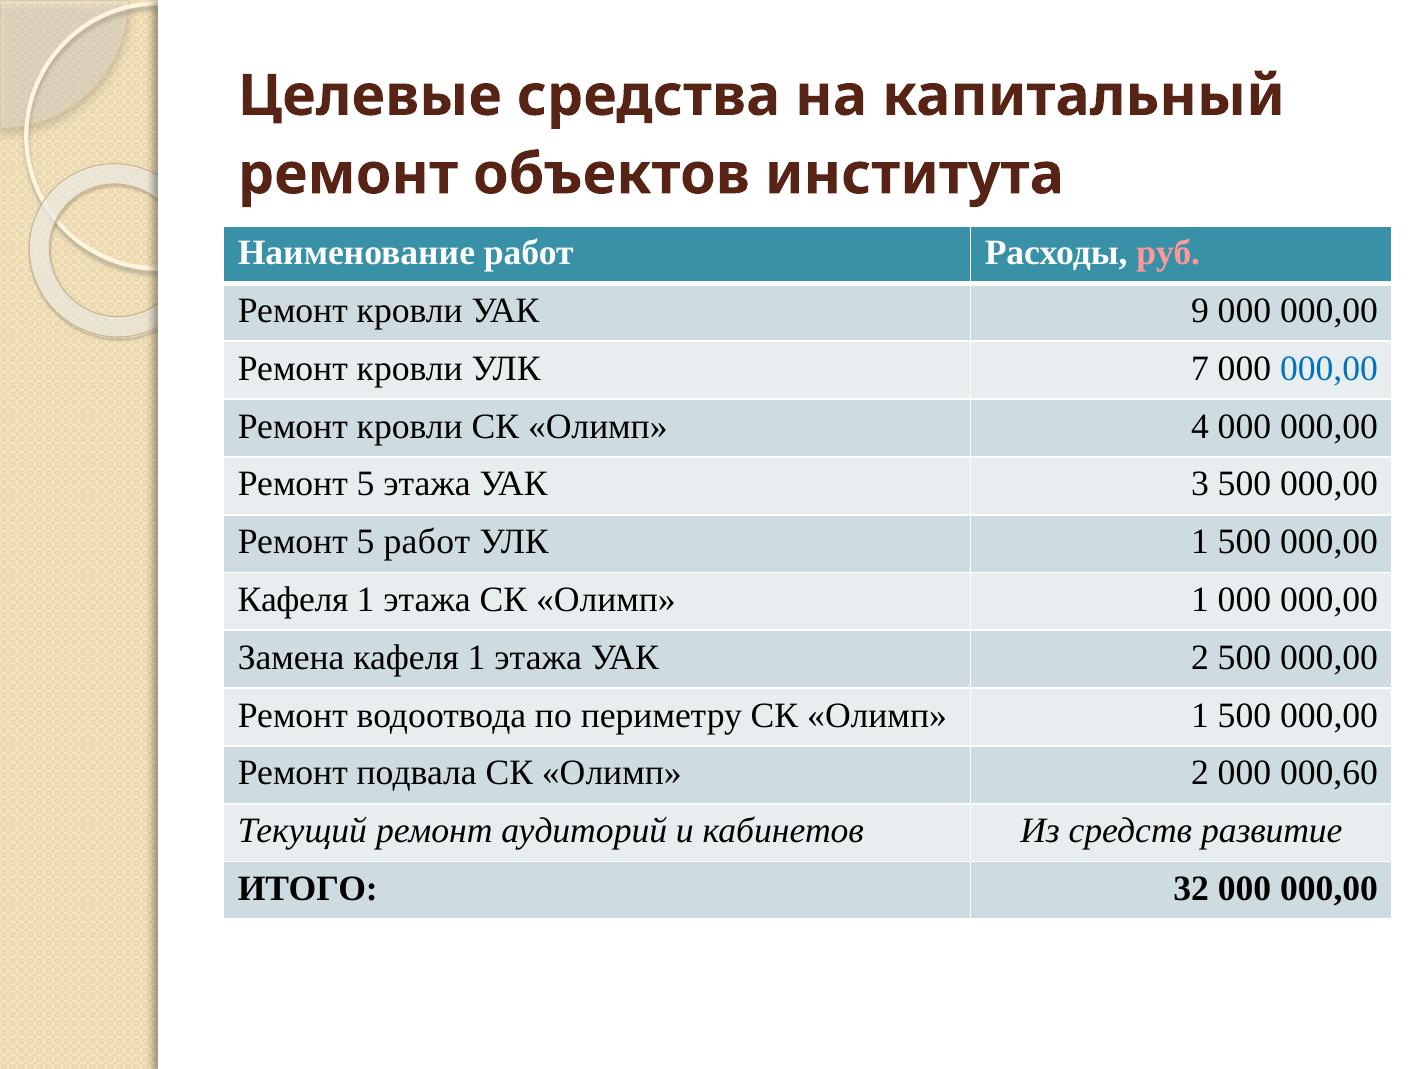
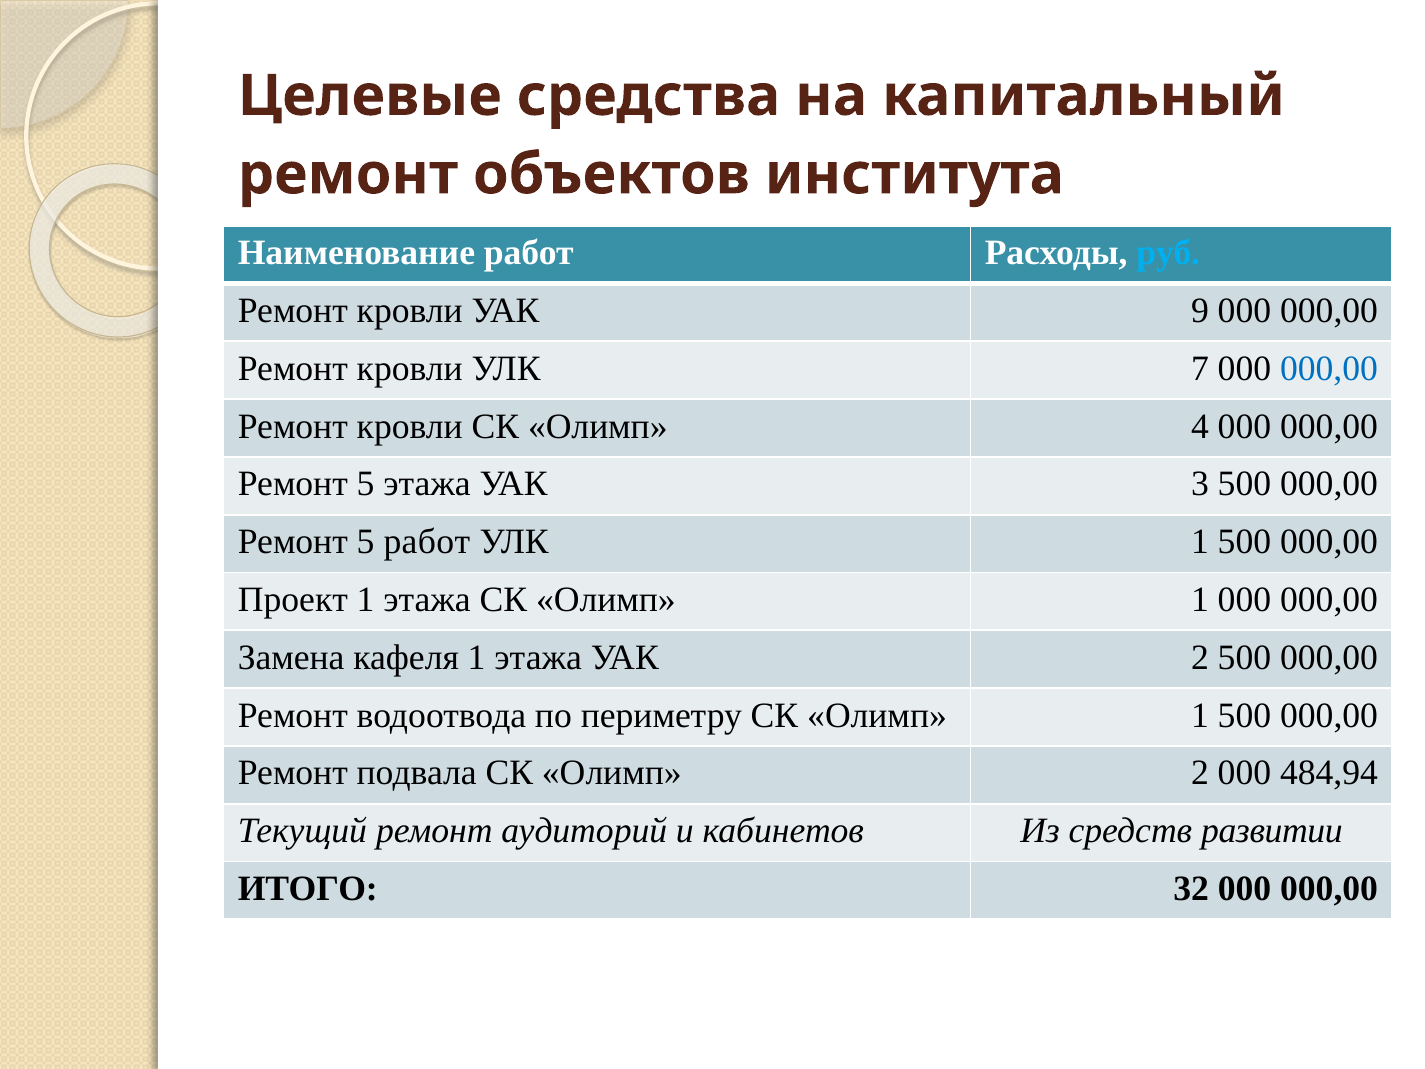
руб colour: pink -> light blue
Кафеля at (293, 600): Кафеля -> Проект
000,60: 000,60 -> 484,94
развитие: развитие -> развитии
